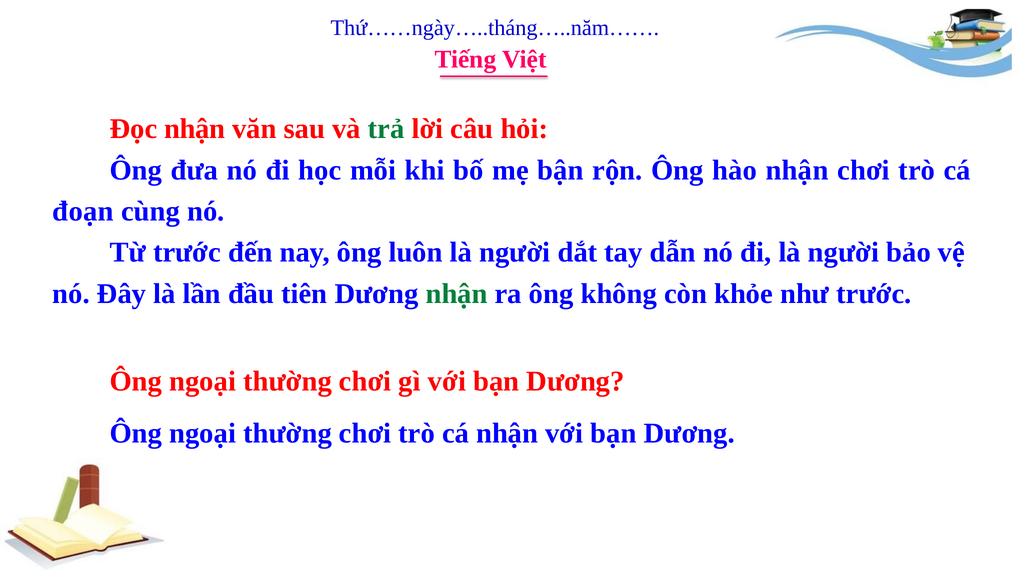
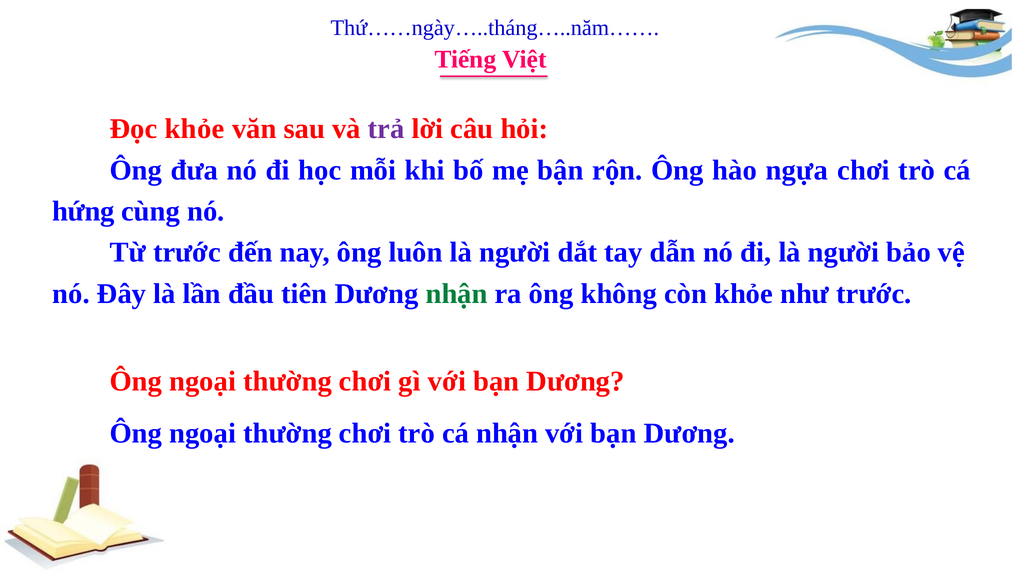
Đọc nhận: nhận -> khỏe
trả colour: green -> purple
hào nhận: nhận -> ngựa
đoạn: đoạn -> hứng
